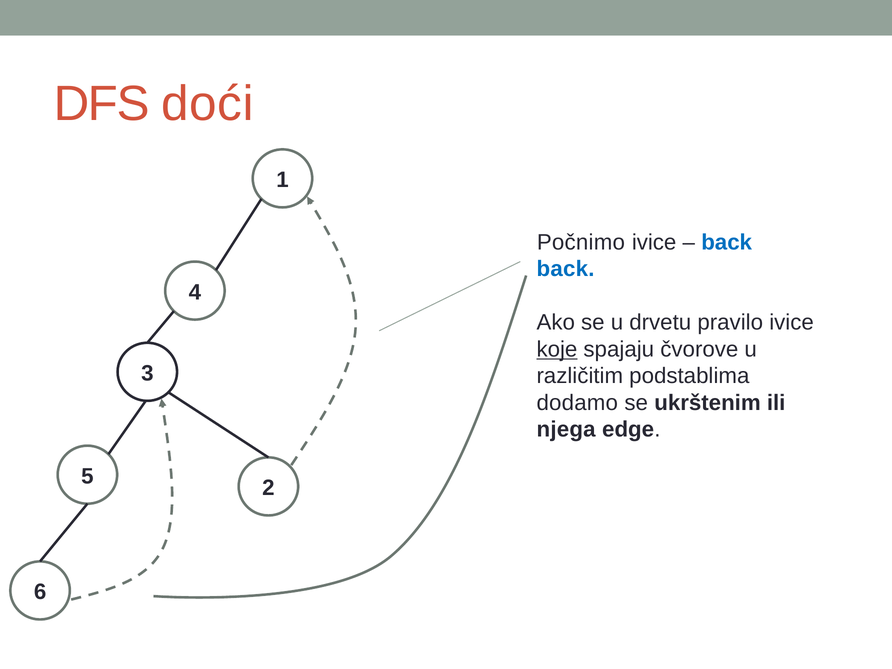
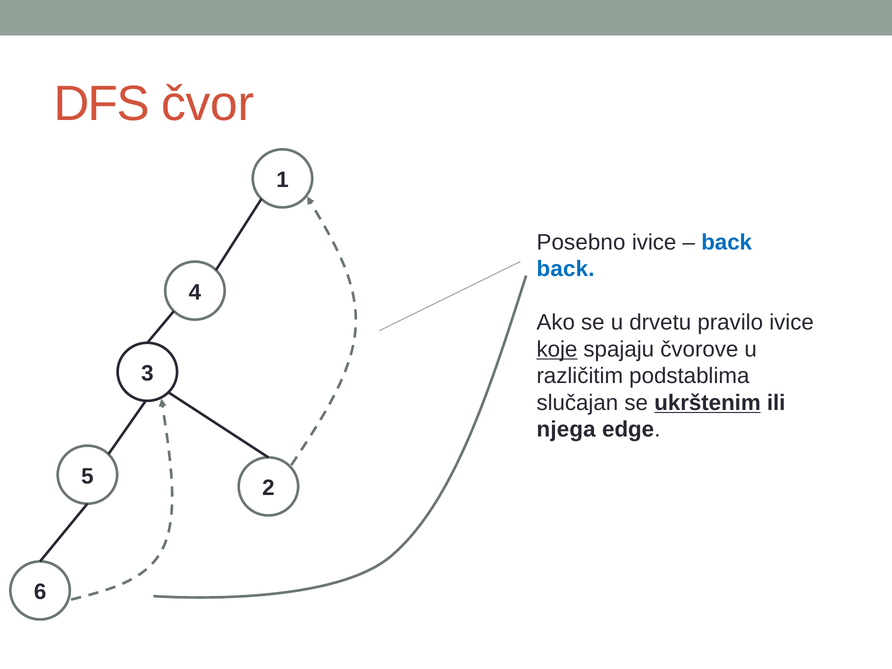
doći: doći -> čvor
Počnimo: Počnimo -> Posebno
dodamo: dodamo -> slučajan
ukrštenim underline: none -> present
